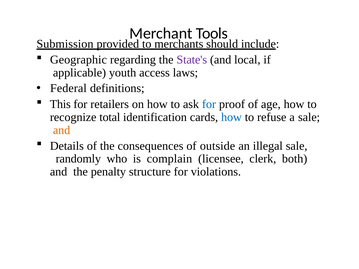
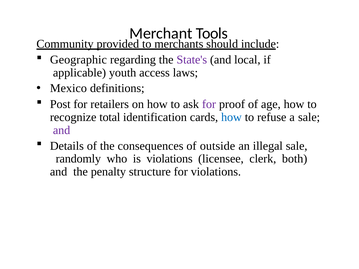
Submission: Submission -> Community
Federal: Federal -> Mexico
This: This -> Post
for at (209, 104) colour: blue -> purple
and at (62, 130) colour: orange -> purple
is complain: complain -> violations
